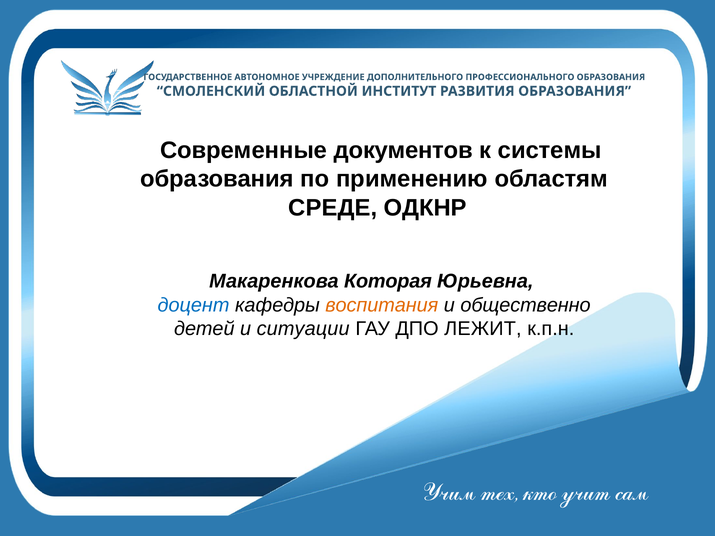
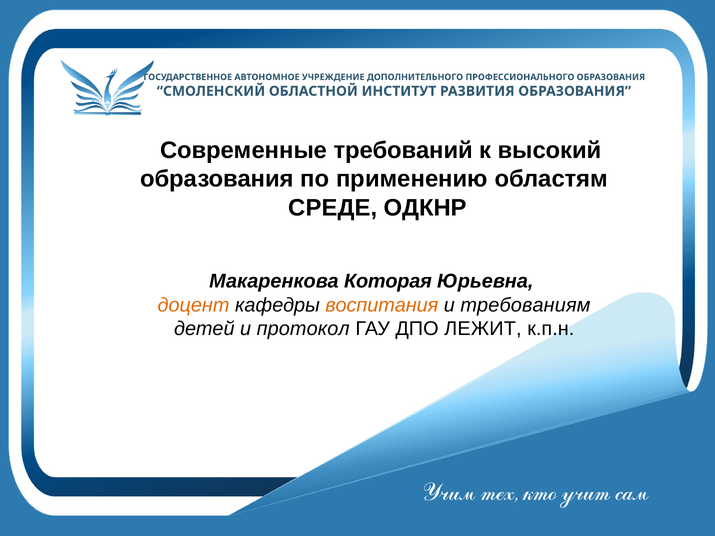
документов: документов -> требований
системы: системы -> высокий
доцент colour: blue -> orange
общественно: общественно -> требованиям
ситуации: ситуации -> протокол
